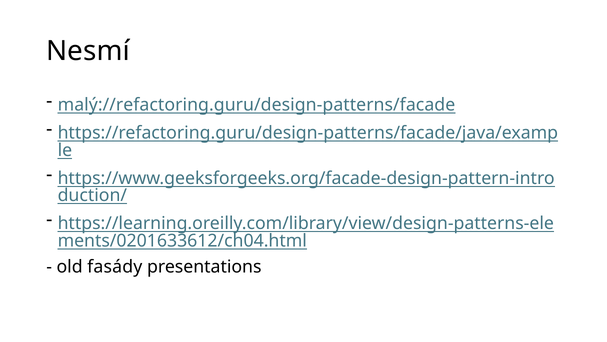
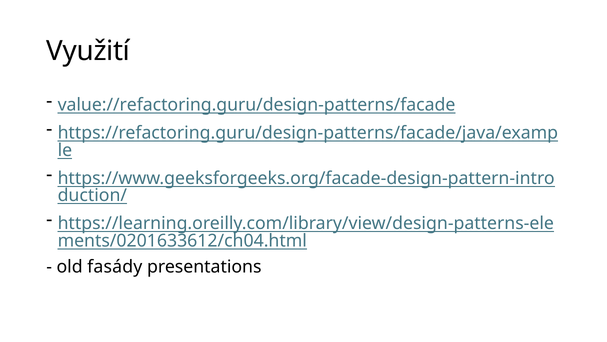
Nesmí: Nesmí -> Využití
malý://refactoring.guru/design-patterns/facade: malý://refactoring.guru/design-patterns/facade -> value://refactoring.guru/design-patterns/facade
